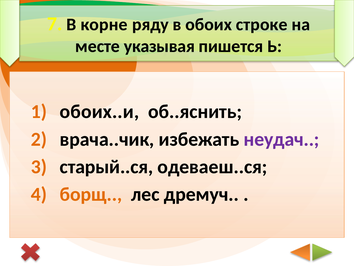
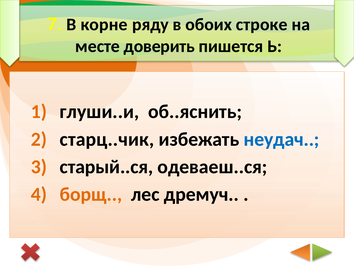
указывая: указывая -> доверить
обоих..и: обоих..и -> глуши..и
врача..чик: врача..чик -> старц..чик
неудач colour: purple -> blue
